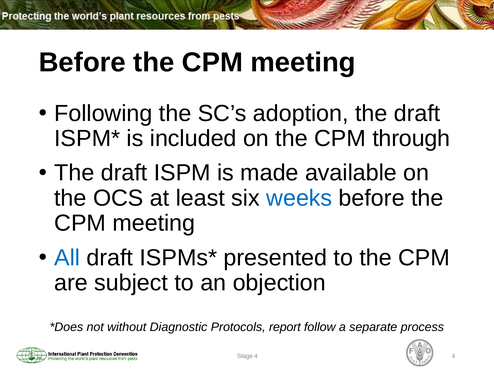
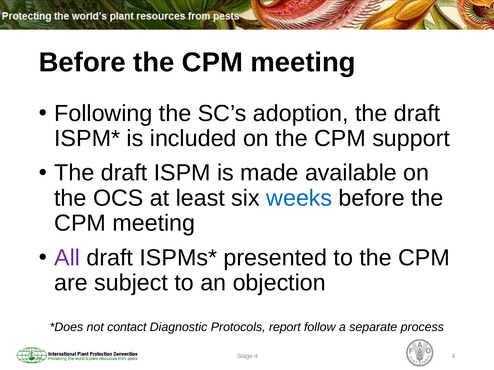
through: through -> support
All colour: blue -> purple
without: without -> contact
